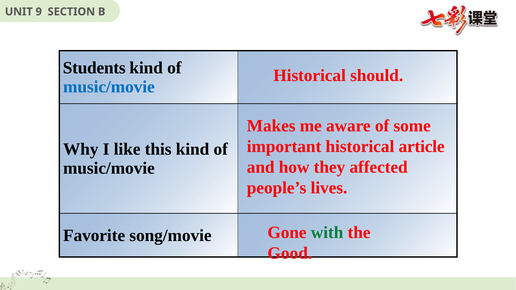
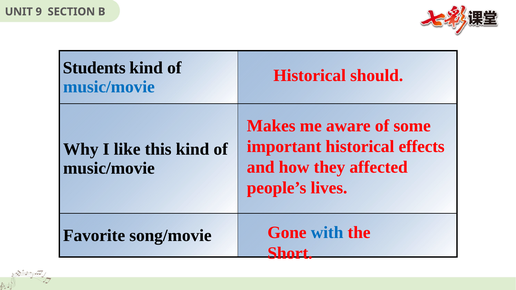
article: article -> effects
with colour: green -> blue
Good: Good -> Short
